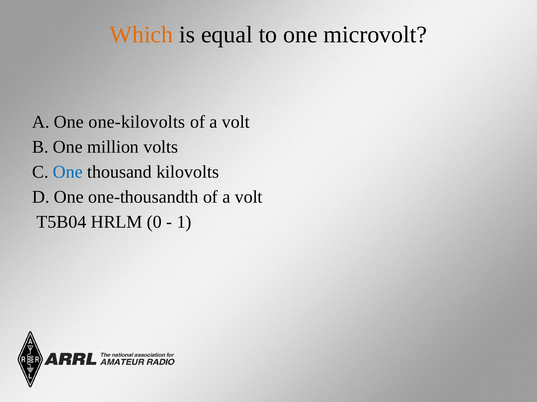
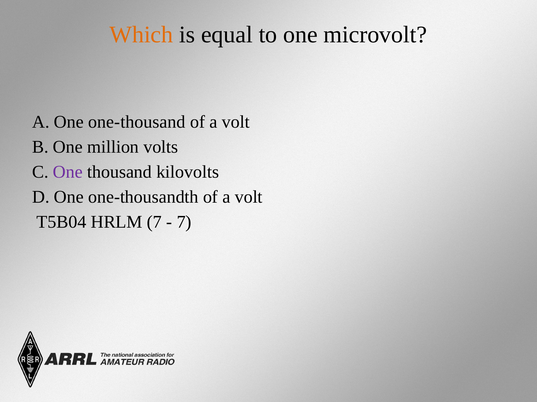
one-kilovolts: one-kilovolts -> one-thousand
One at (68, 172) colour: blue -> purple
HRLM 0: 0 -> 7
1 at (184, 222): 1 -> 7
